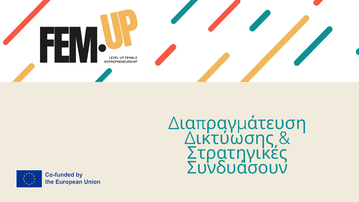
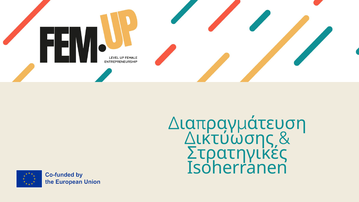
Συνδυάσουν: Συνδυάσουν -> Isoherranen
